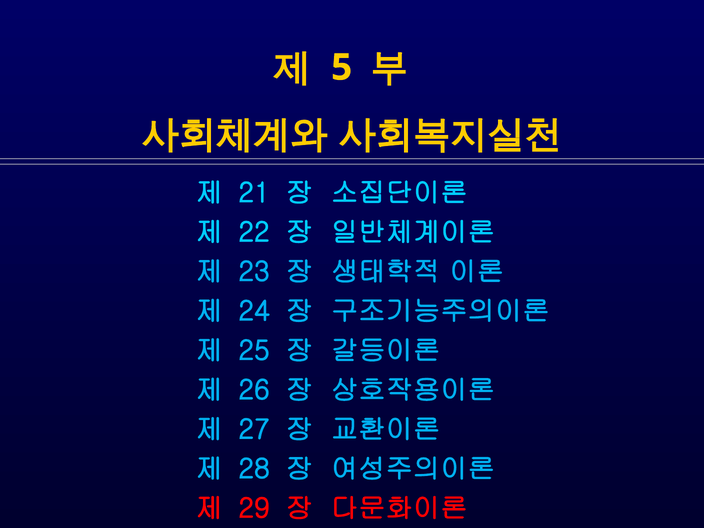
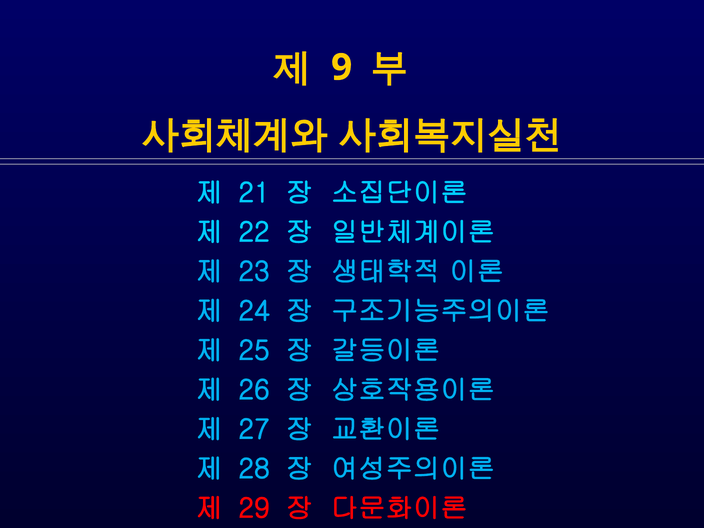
5: 5 -> 9
